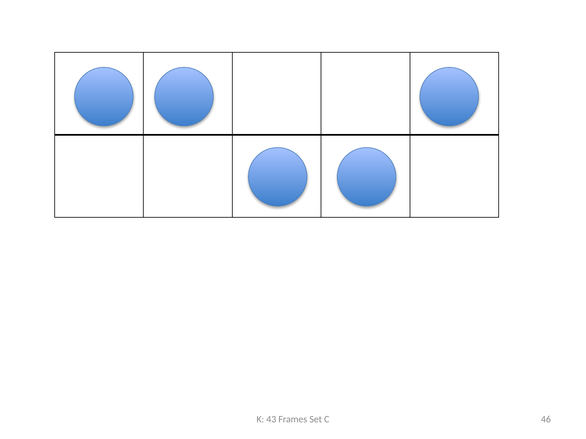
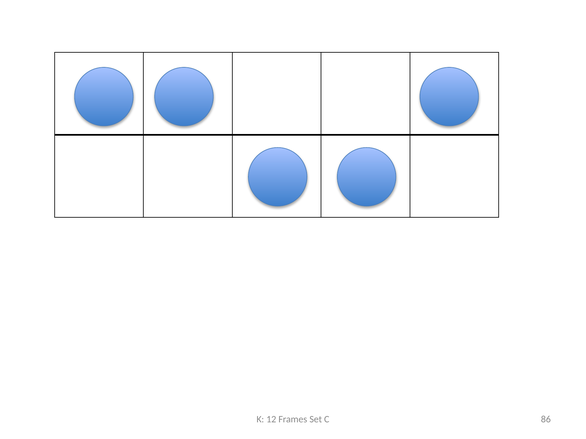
43: 43 -> 12
46: 46 -> 86
